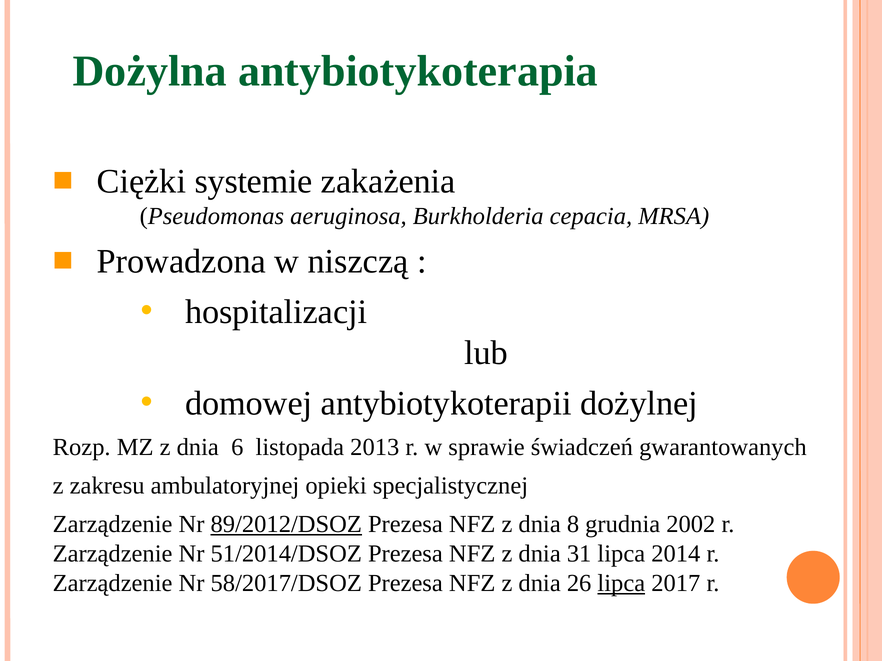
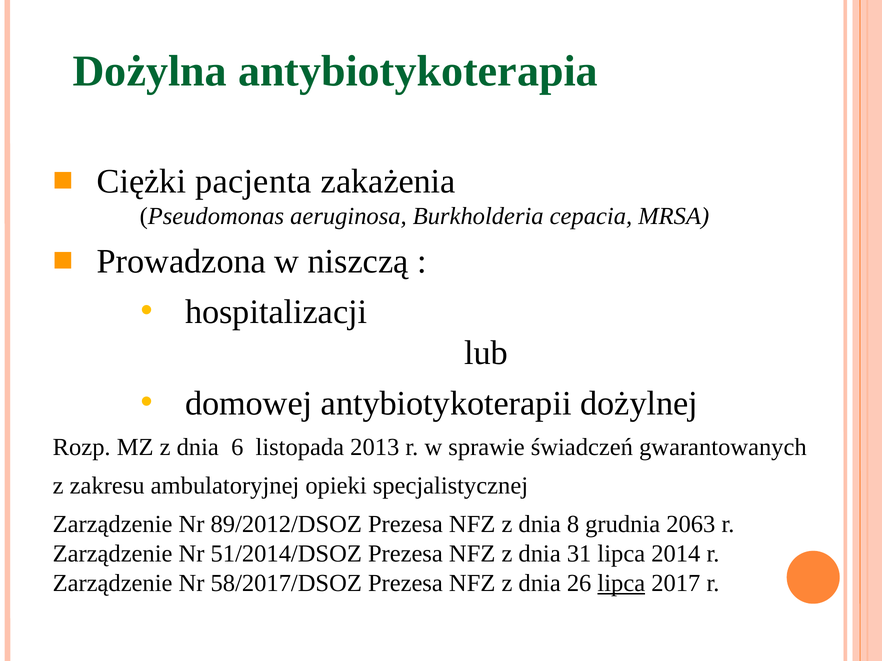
systemie: systemie -> pacjenta
89/2012/DSOZ underline: present -> none
2002: 2002 -> 2063
